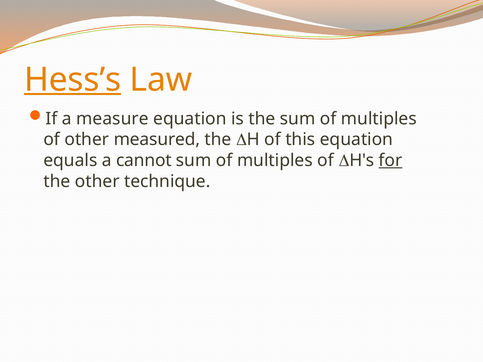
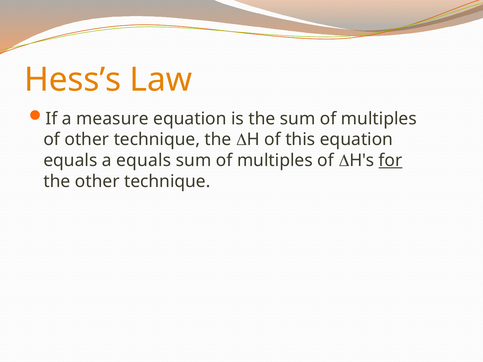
Hess’s underline: present -> none
of other measured: measured -> technique
a cannot: cannot -> equals
